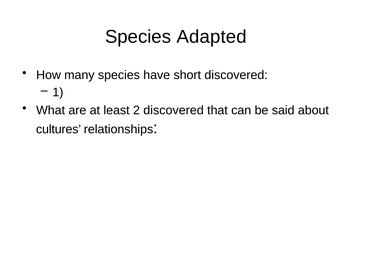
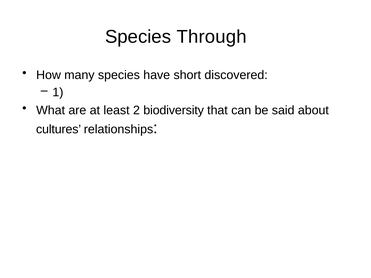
Adapted: Adapted -> Through
2 discovered: discovered -> biodiversity
